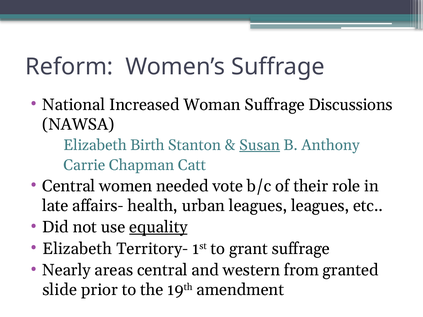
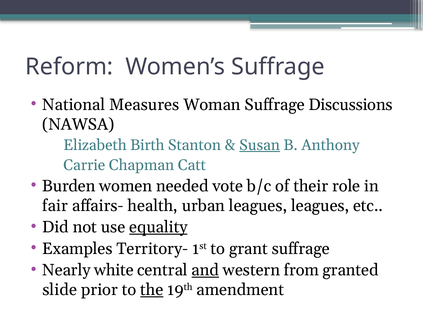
Increased: Increased -> Measures
Central at (69, 186): Central -> Burden
late: late -> fair
Elizabeth at (77, 249): Elizabeth -> Examples
areas: areas -> white
and underline: none -> present
the underline: none -> present
